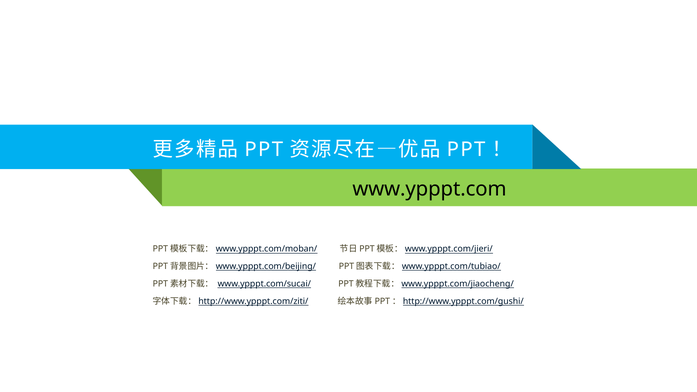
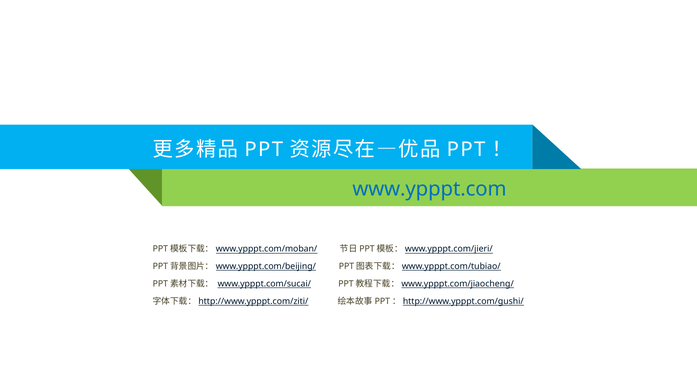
www.ypppt.com colour: black -> blue
